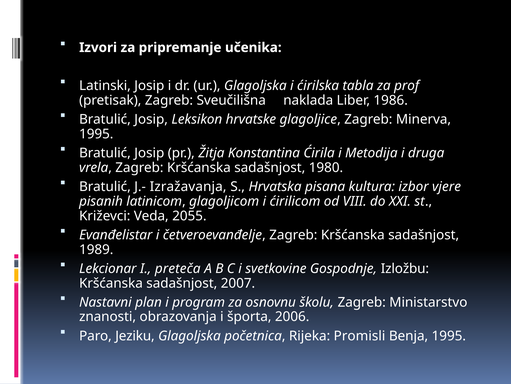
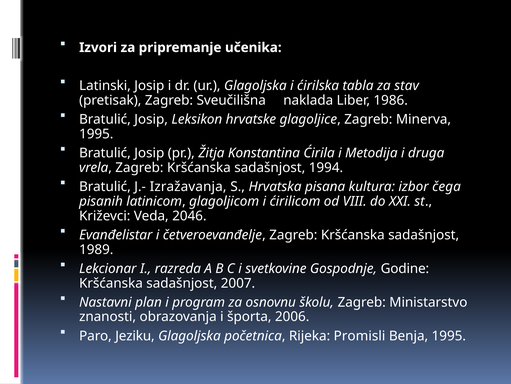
prof: prof -> stav
1980: 1980 -> 1994
vjere: vjere -> čega
2055: 2055 -> 2046
preteča: preteča -> razreda
Izložbu: Izložbu -> Godine
